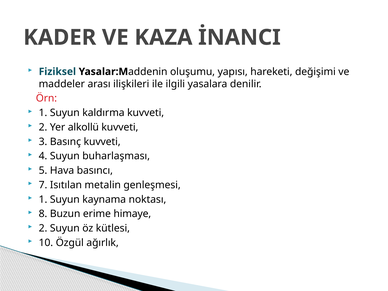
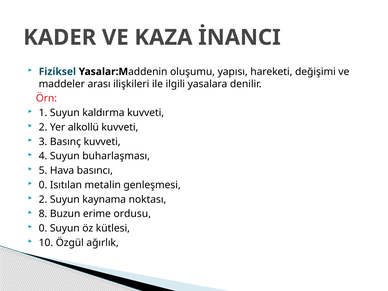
7 at (43, 185): 7 -> 0
1 at (43, 199): 1 -> 2
himaye: himaye -> ordusu
2 at (43, 228): 2 -> 0
